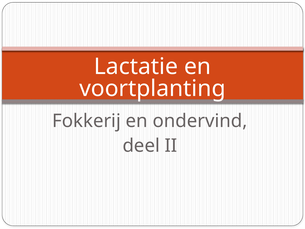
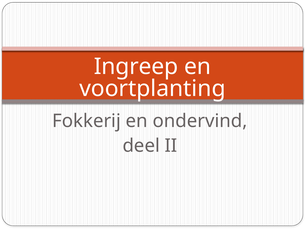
Lactatie: Lactatie -> Ingreep
